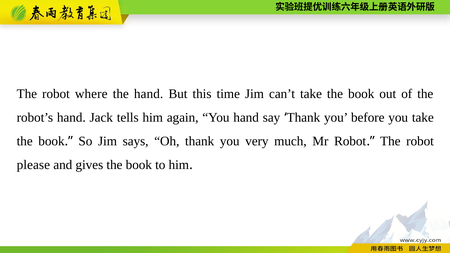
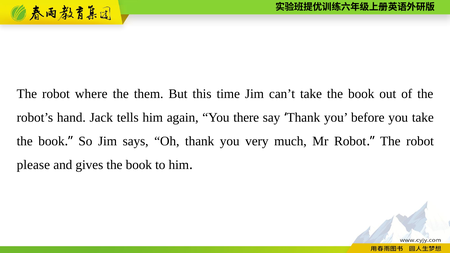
the hand: hand -> them
You hand: hand -> there
